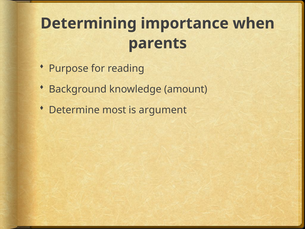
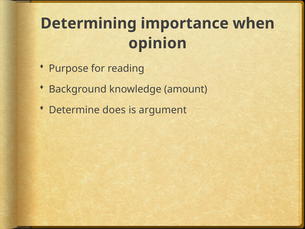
parents: parents -> opinion
most: most -> does
